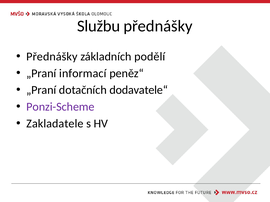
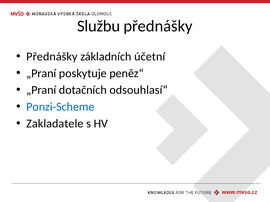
podělí: podělí -> účetní
informací: informací -> poskytuje
dodavatele“: dodavatele“ -> odsouhlasí“
Ponzi-Scheme colour: purple -> blue
